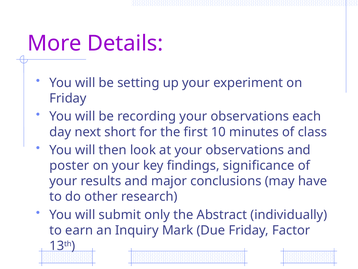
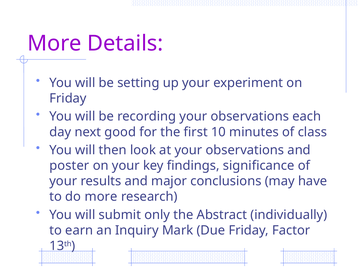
short: short -> good
do other: other -> more
